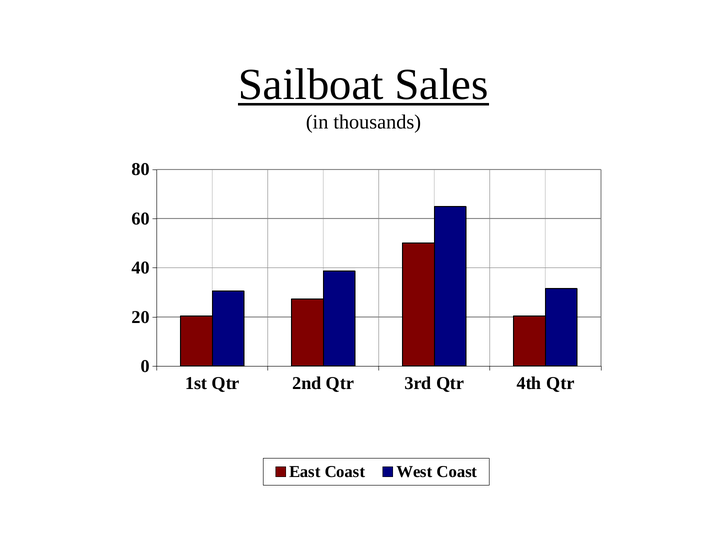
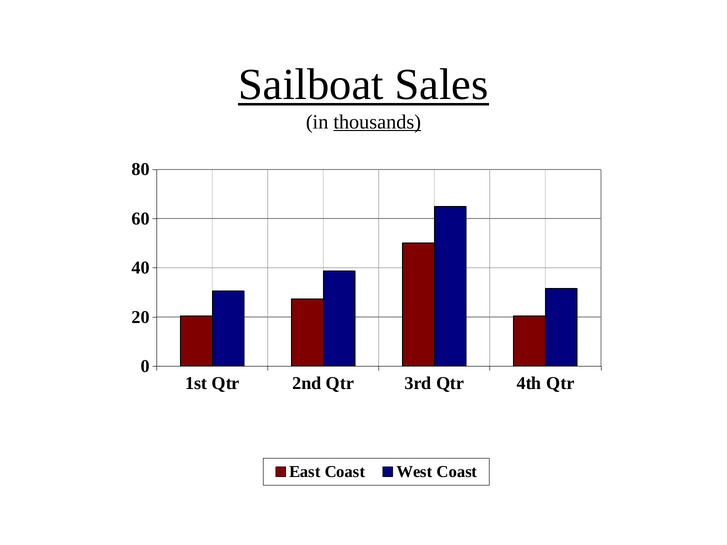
thousands underline: none -> present
